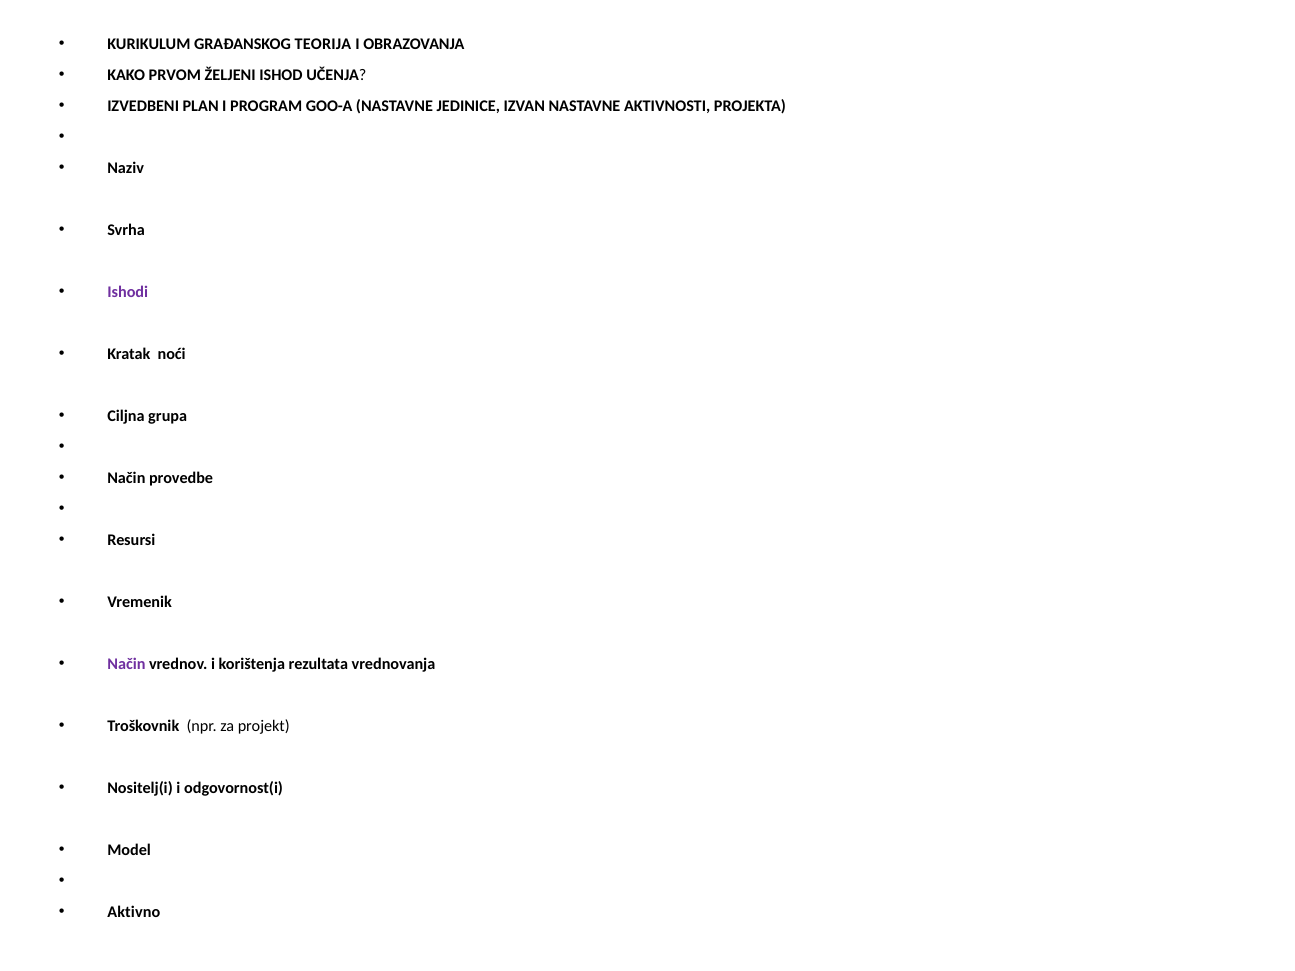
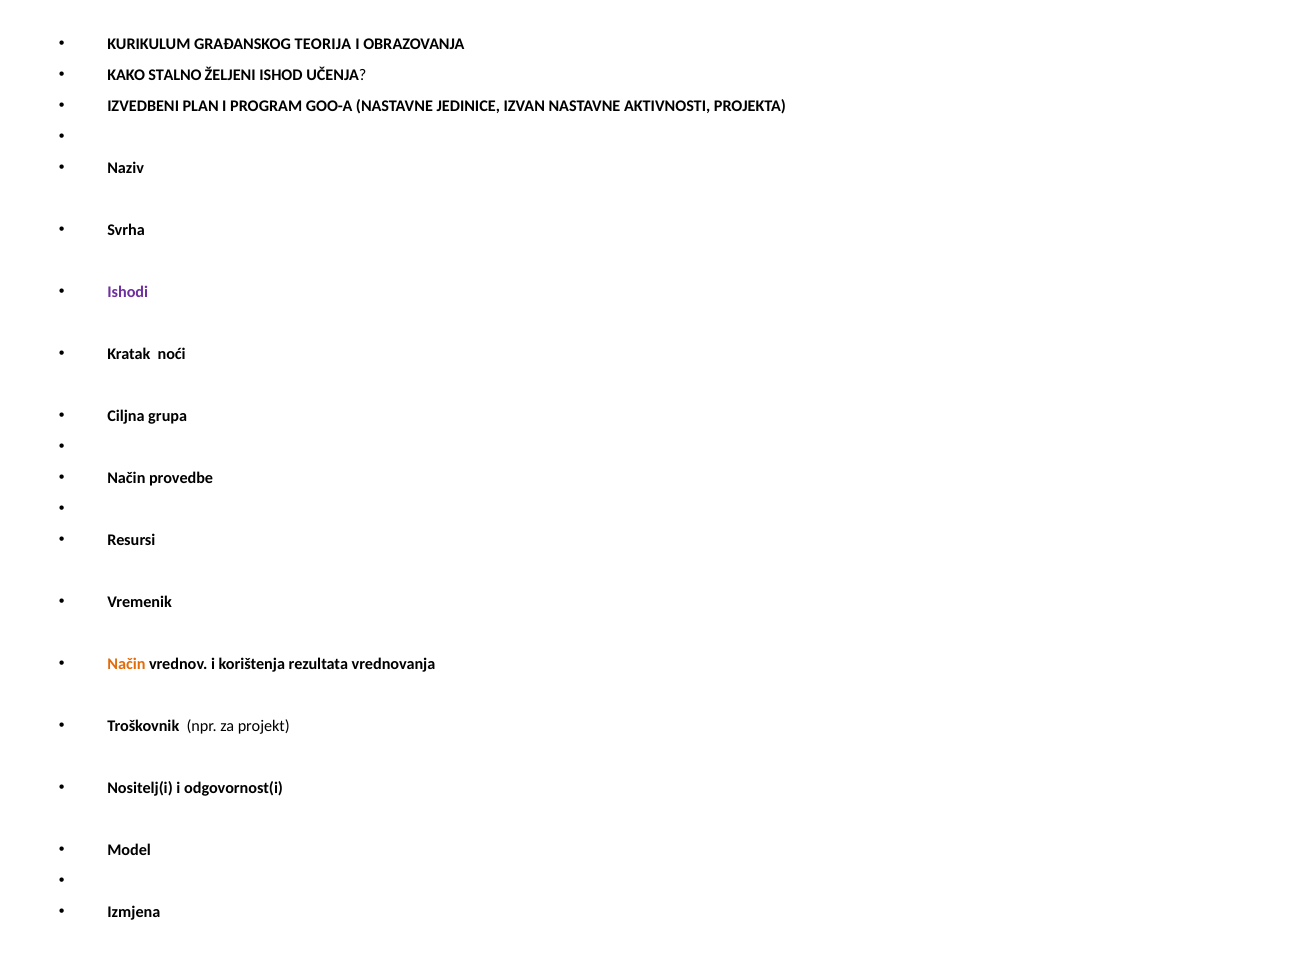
PRVOM: PRVOM -> STALNO
Način at (126, 664) colour: purple -> orange
Aktivno: Aktivno -> Izmjena
